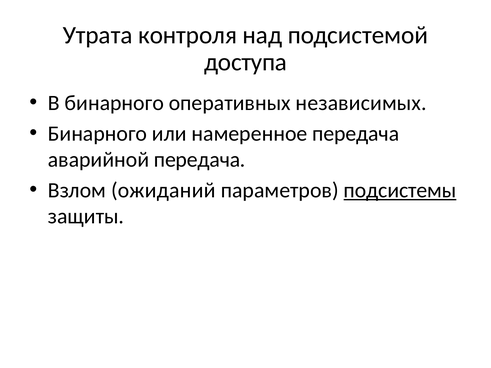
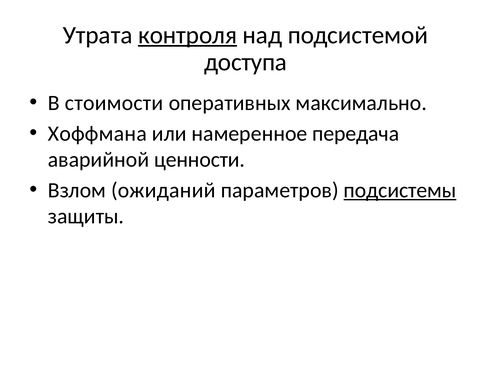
контроля underline: none -> present
В бинарного: бинарного -> стоимости
независимых: независимых -> максимально
Бинарного at (97, 134): Бинарного -> Хоффмана
аварийной передача: передача -> ценности
